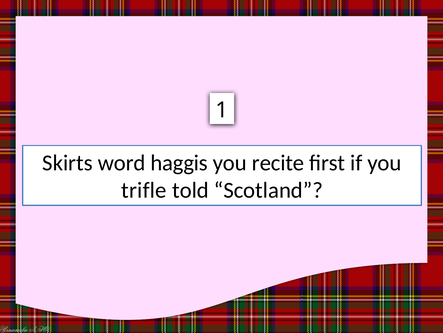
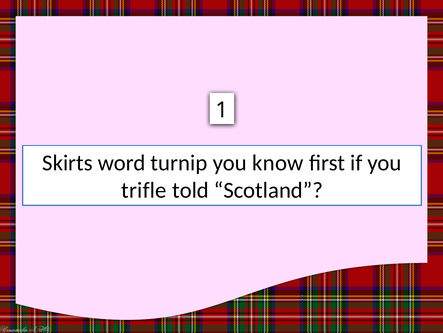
haggis: haggis -> turnip
recite: recite -> know
